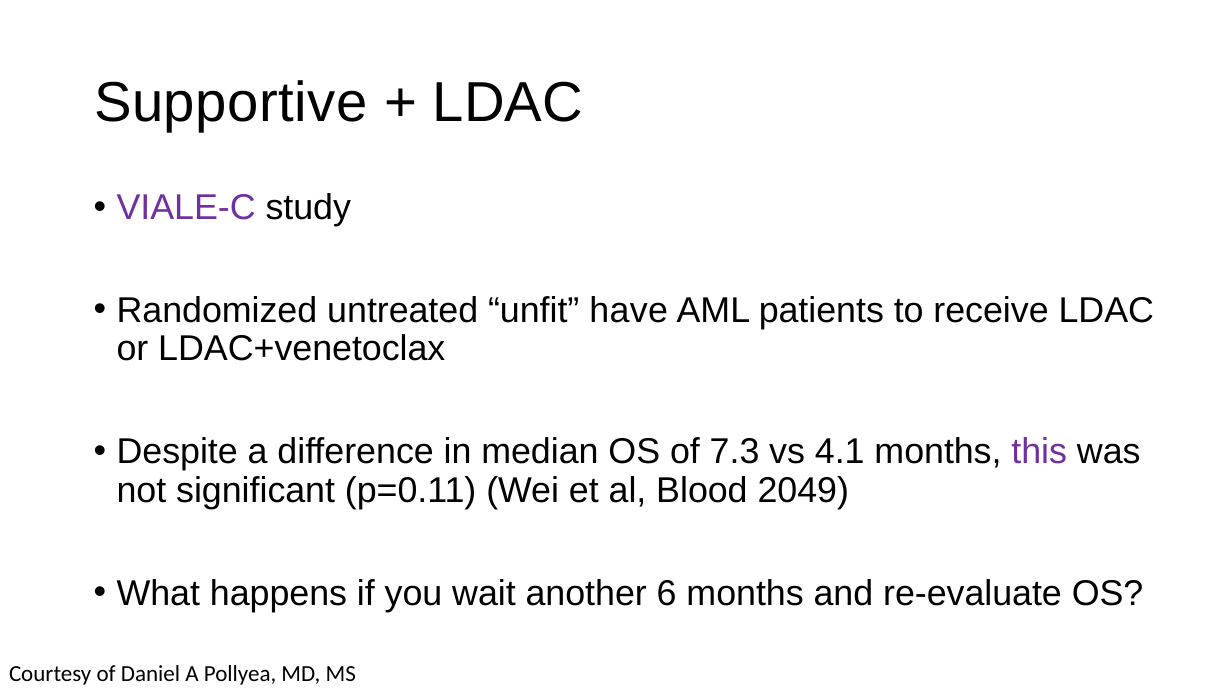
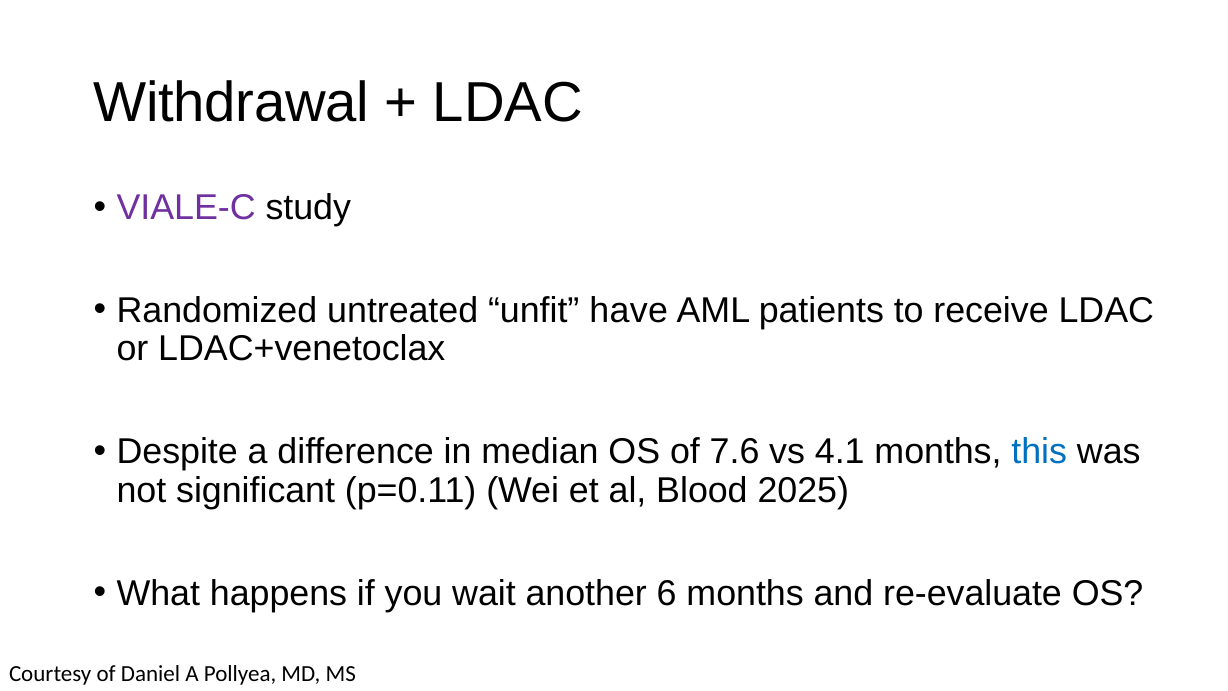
Supportive: Supportive -> Withdrawal
7.3: 7.3 -> 7.6
this colour: purple -> blue
2049: 2049 -> 2025
